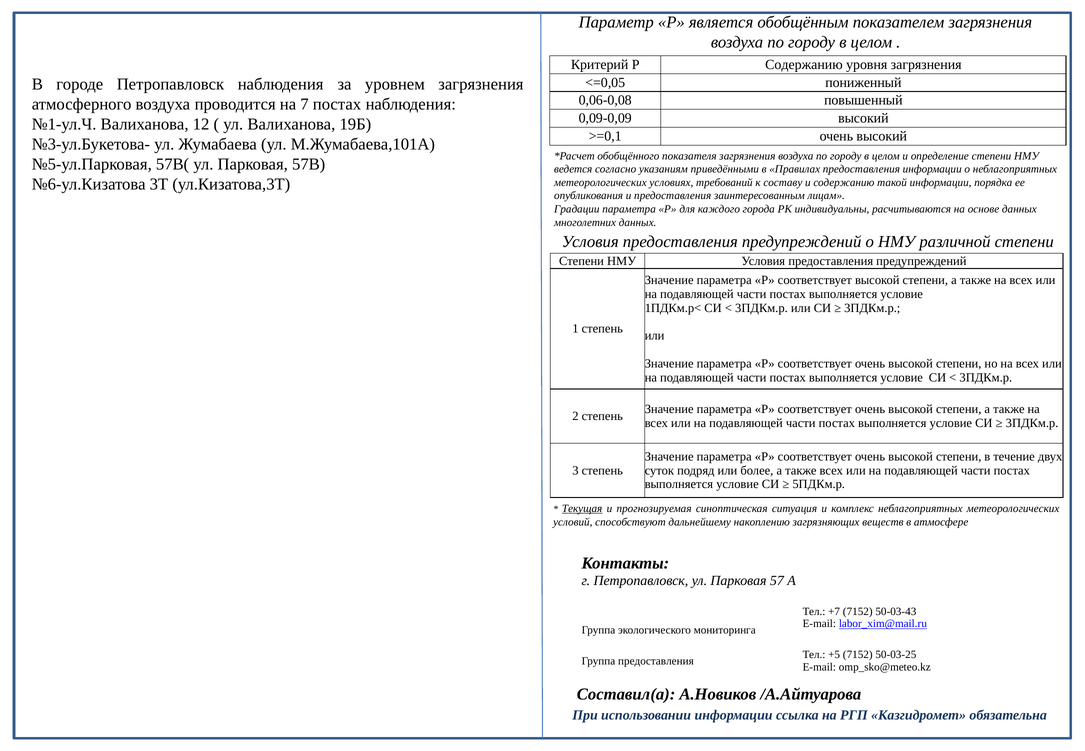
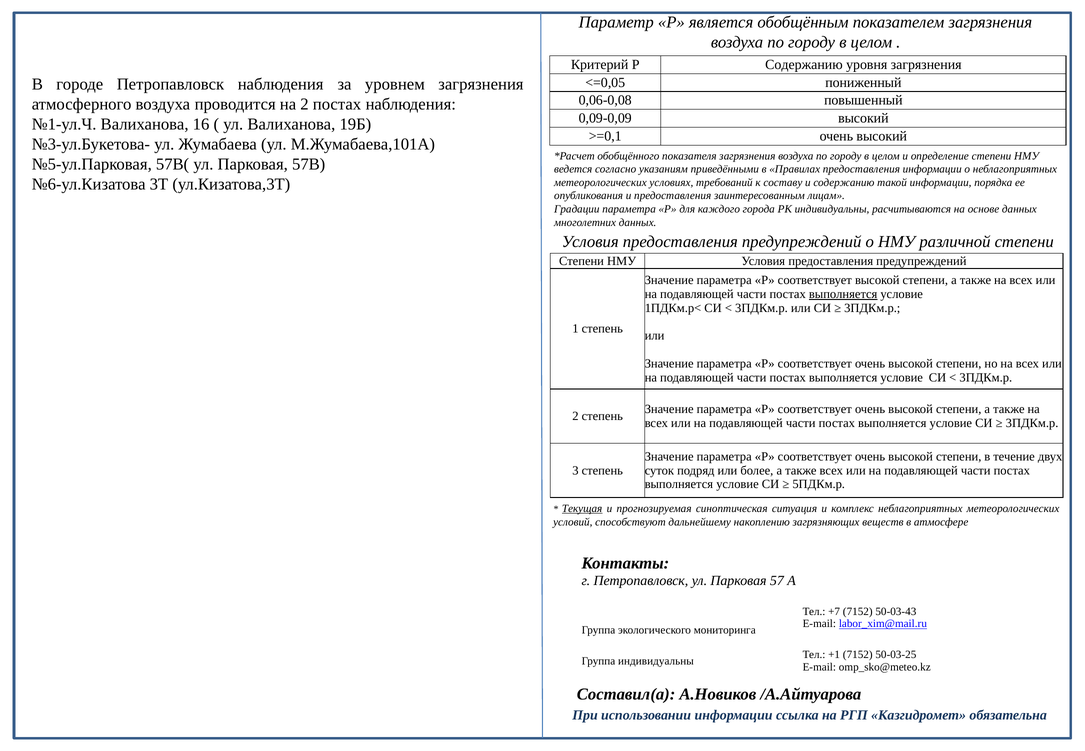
на 7: 7 -> 2
12: 12 -> 16
выполняется at (843, 294) underline: none -> present
+5: +5 -> +1
Группа предоставления: предоставления -> индивидуальны
